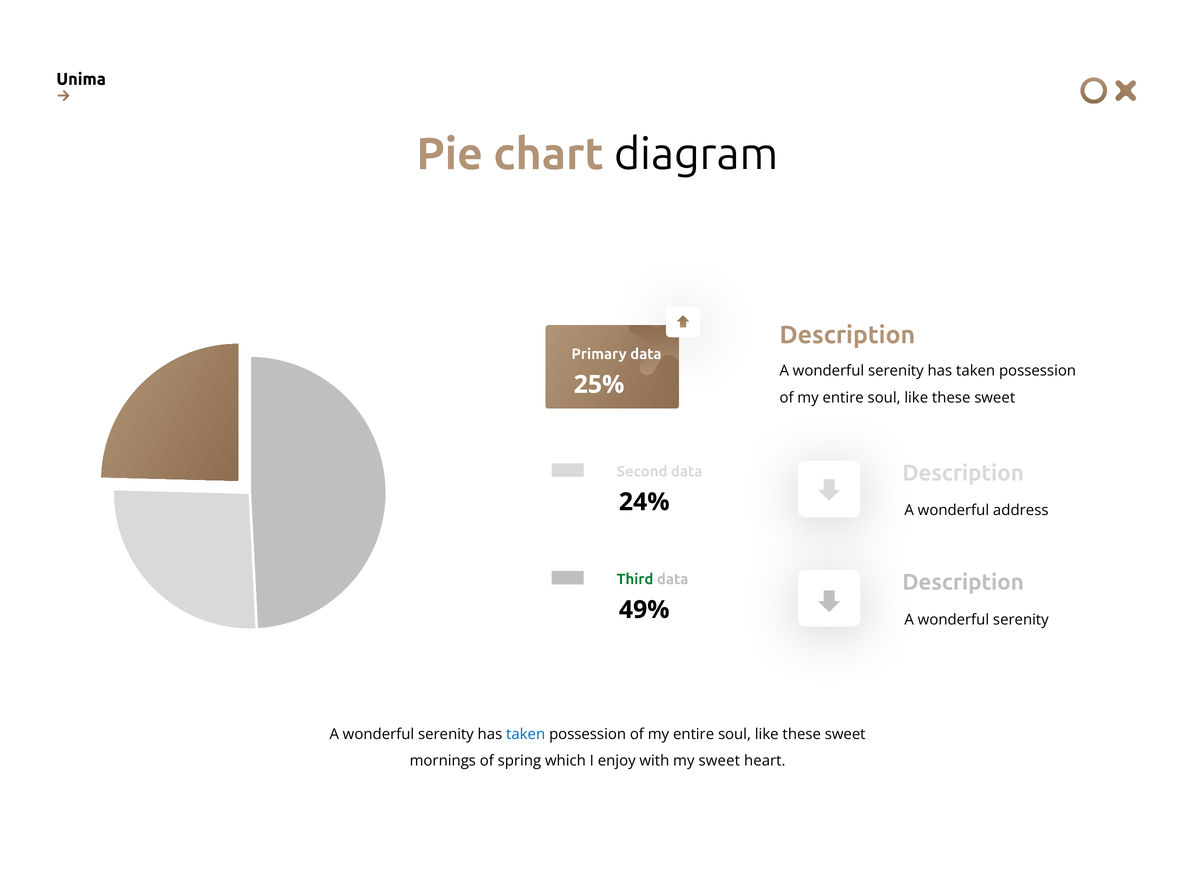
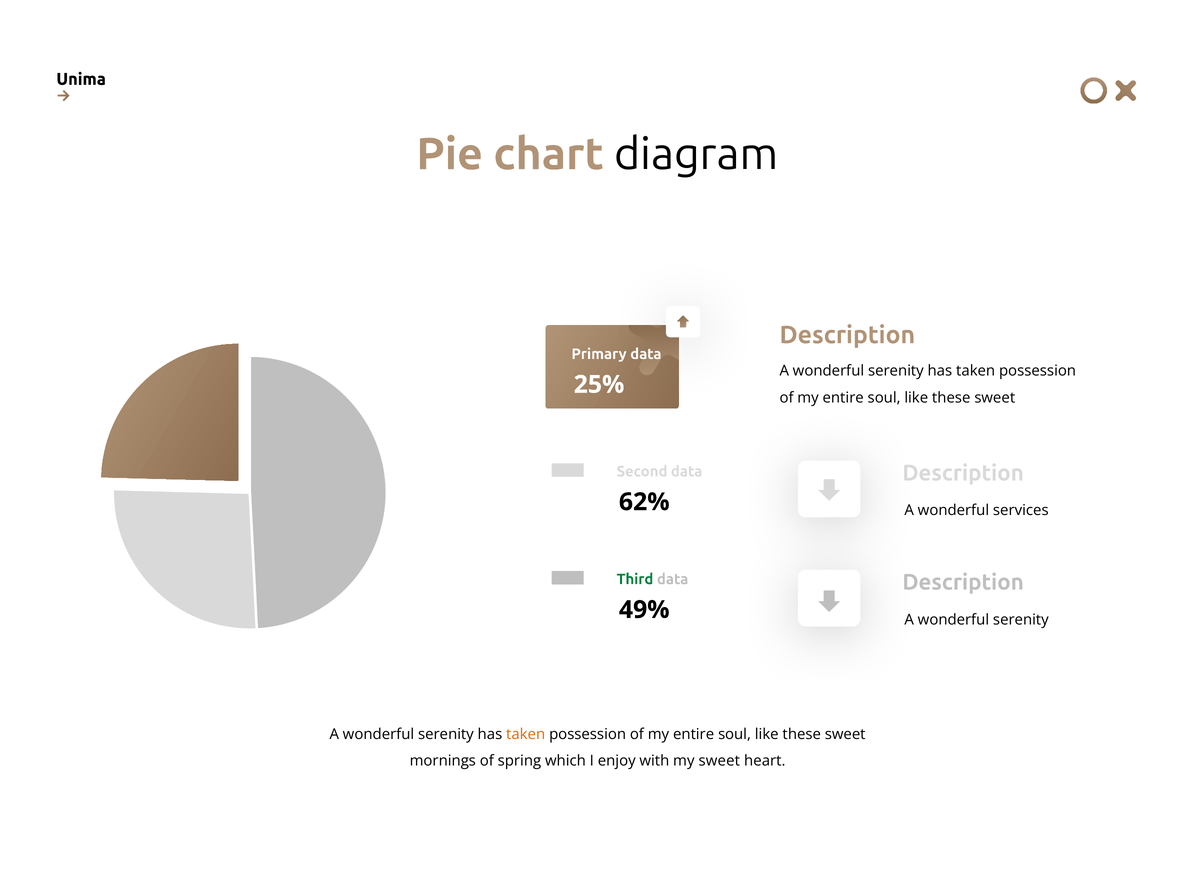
24%: 24% -> 62%
address: address -> services
taken at (526, 734) colour: blue -> orange
